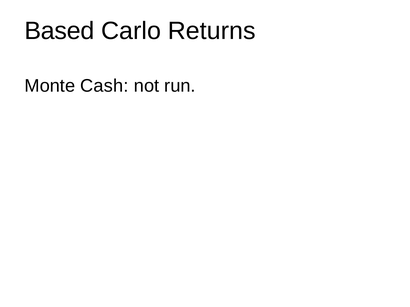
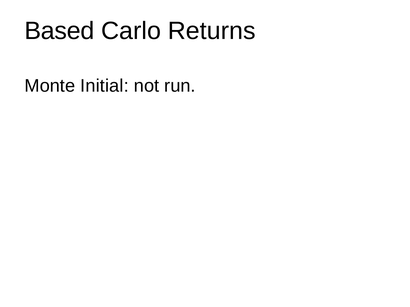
Cash: Cash -> Initial
